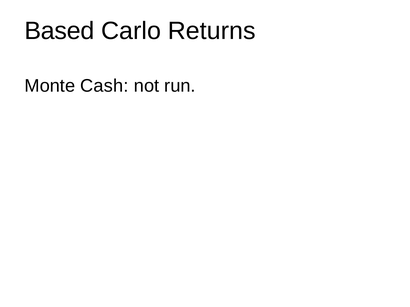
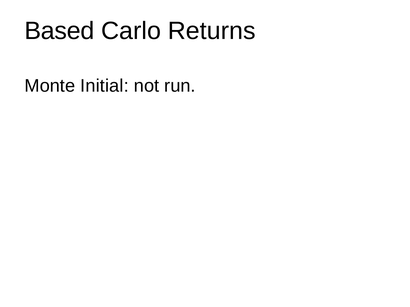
Cash: Cash -> Initial
